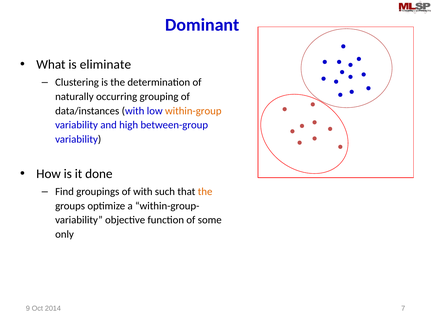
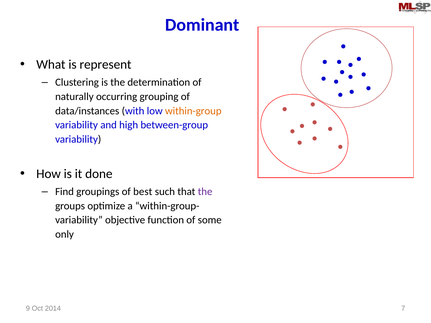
eliminate: eliminate -> represent
of with: with -> best
the at (205, 192) colour: orange -> purple
